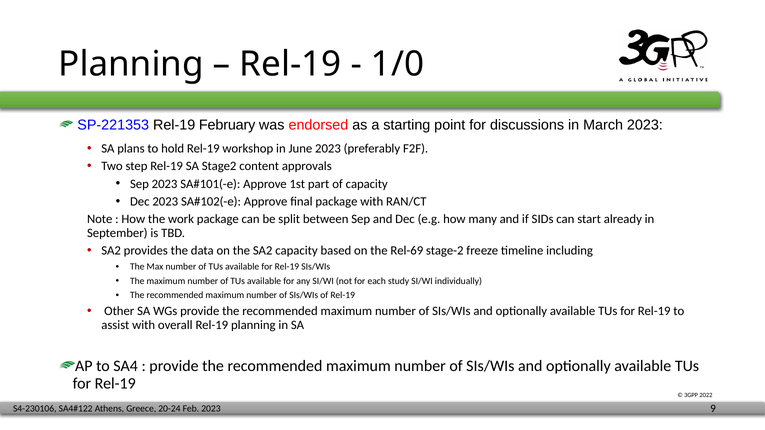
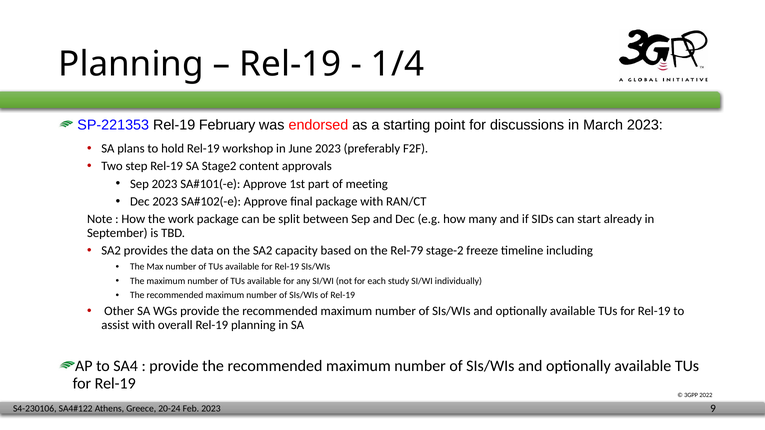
1/0: 1/0 -> 1/4
of capacity: capacity -> meeting
Rel-69: Rel-69 -> Rel-79
